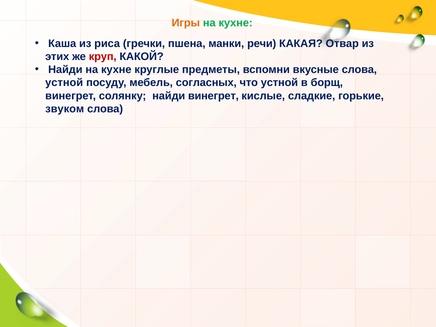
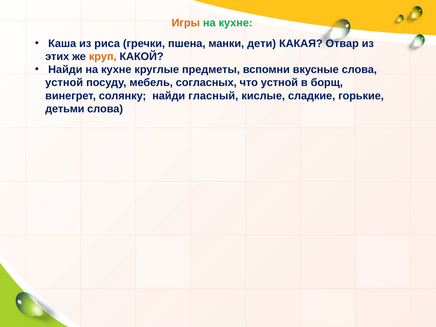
речи: речи -> дети
круп colour: red -> orange
найди винегрет: винегрет -> гласный
звуком: звуком -> детьми
